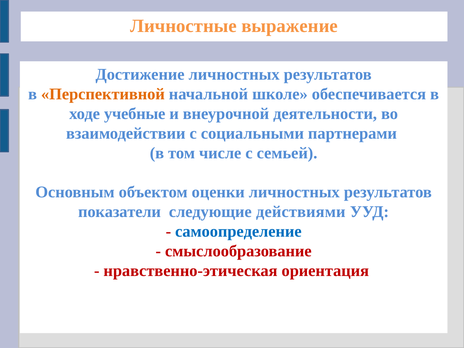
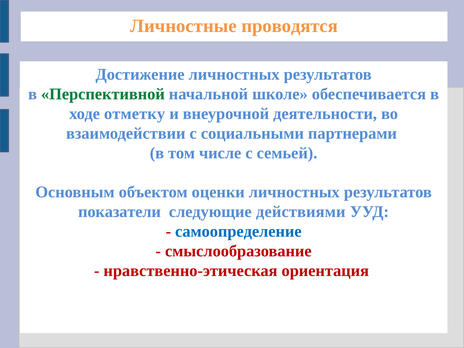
выражение: выражение -> проводятся
Перспективной colour: orange -> green
учебные: учебные -> отметку
